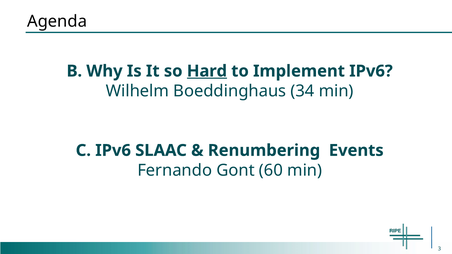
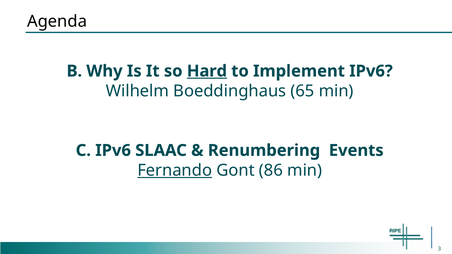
34: 34 -> 65
Fernando underline: none -> present
60: 60 -> 86
